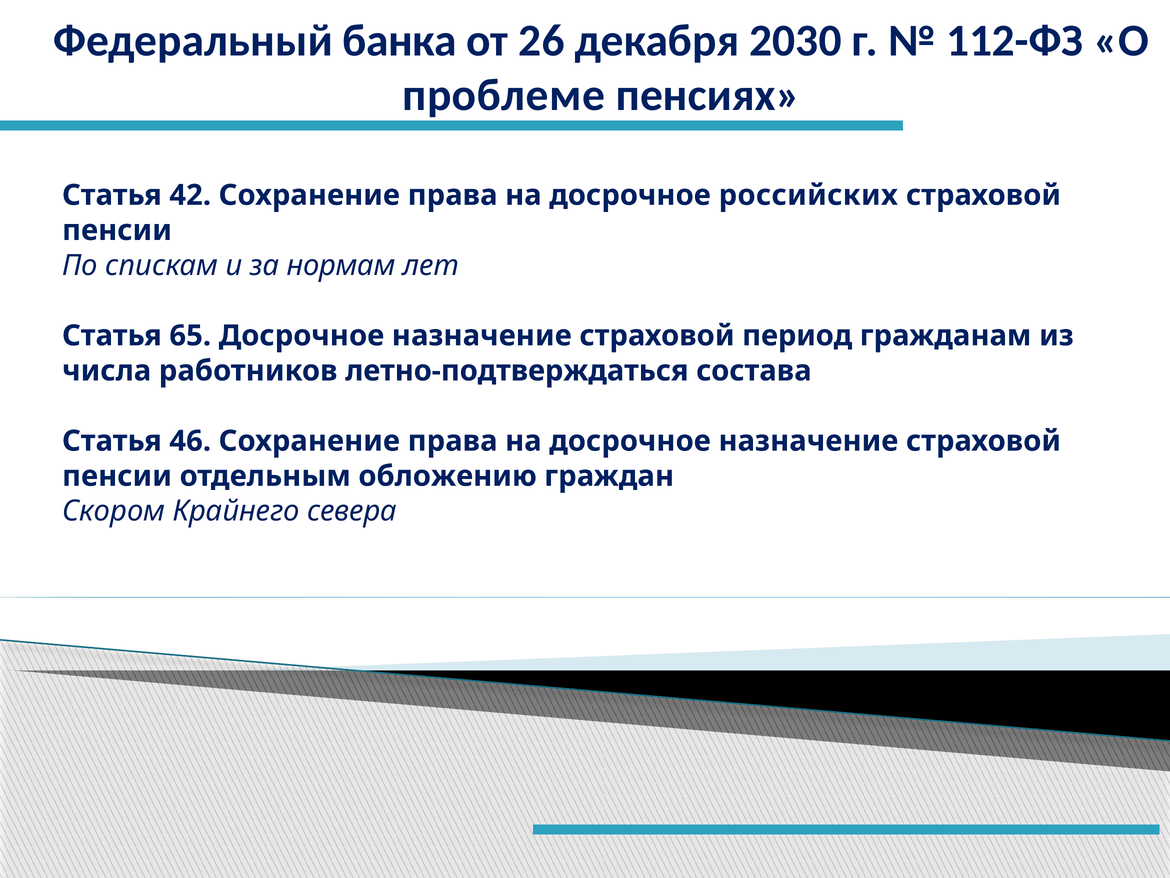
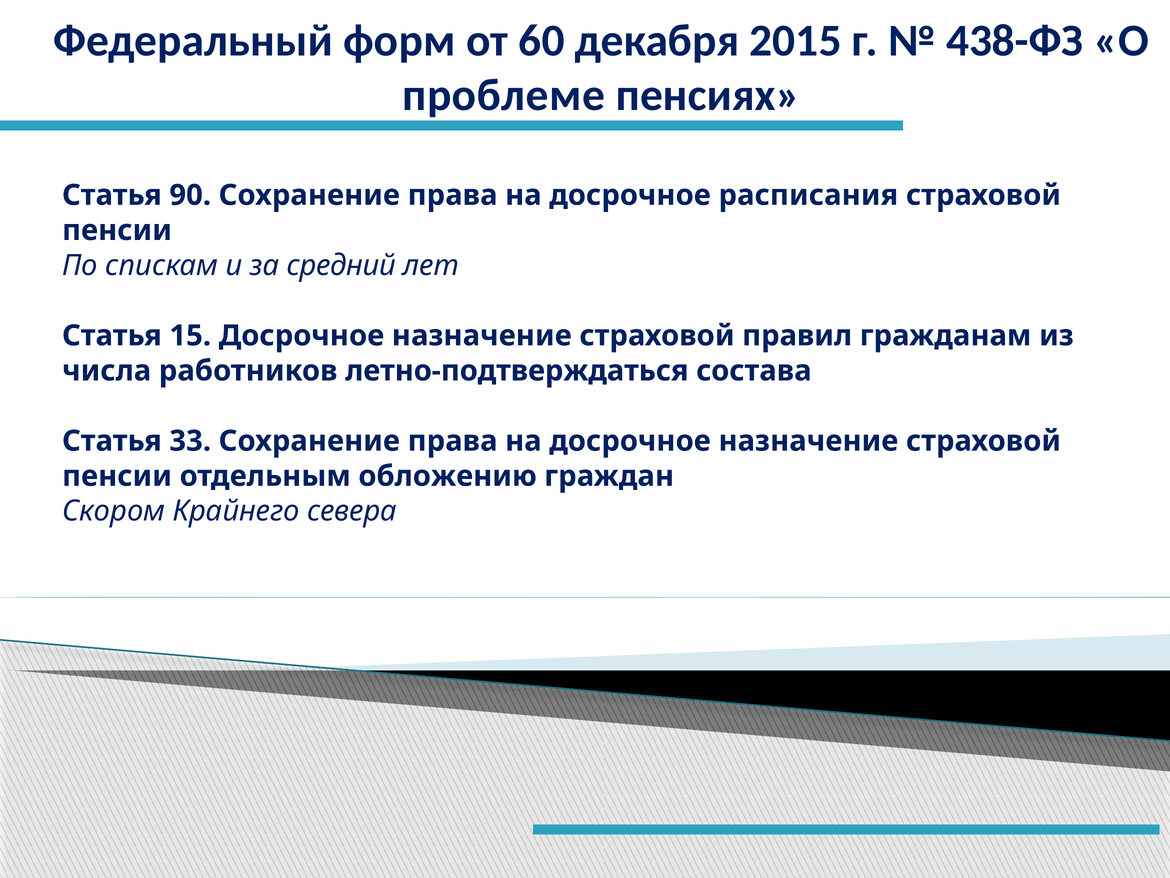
банка: банка -> форм
26: 26 -> 60
2030: 2030 -> 2015
112-ФЗ: 112-ФЗ -> 438-ФЗ
42: 42 -> 90
российских: российских -> расписания
нормам: нормам -> средний
65: 65 -> 15
период: период -> правил
46: 46 -> 33
